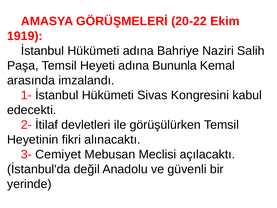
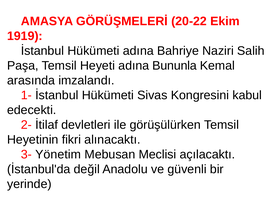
Cemiyet: Cemiyet -> Yönetim
